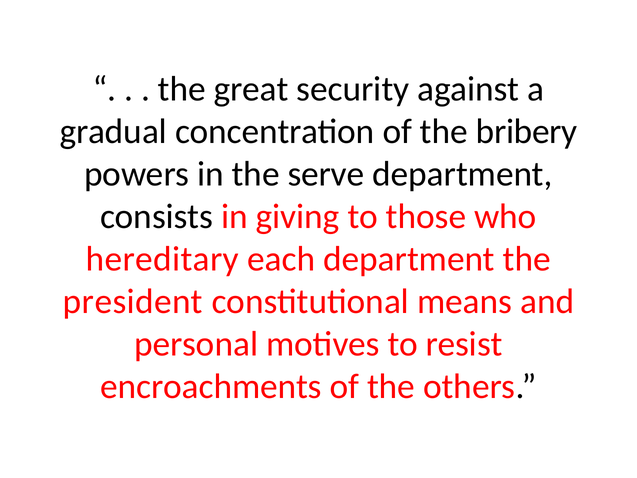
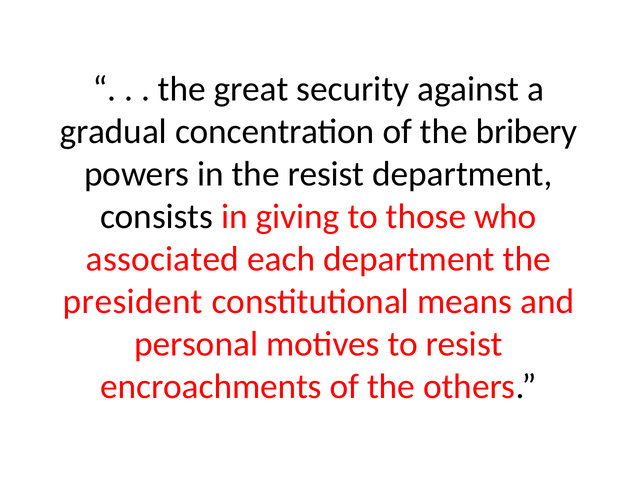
the serve: serve -> resist
hereditary: hereditary -> associated
